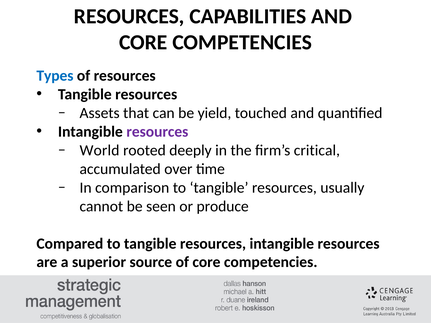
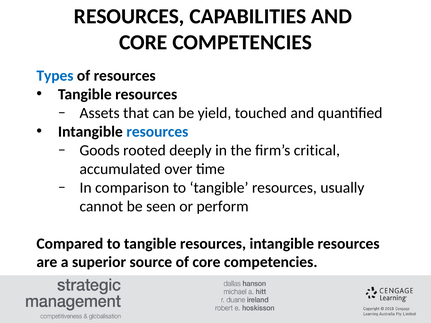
resources at (157, 132) colour: purple -> blue
World: World -> Goods
produce: produce -> perform
